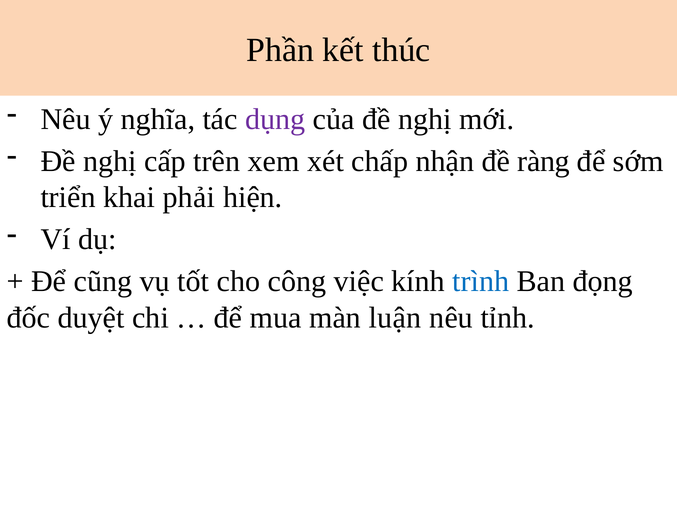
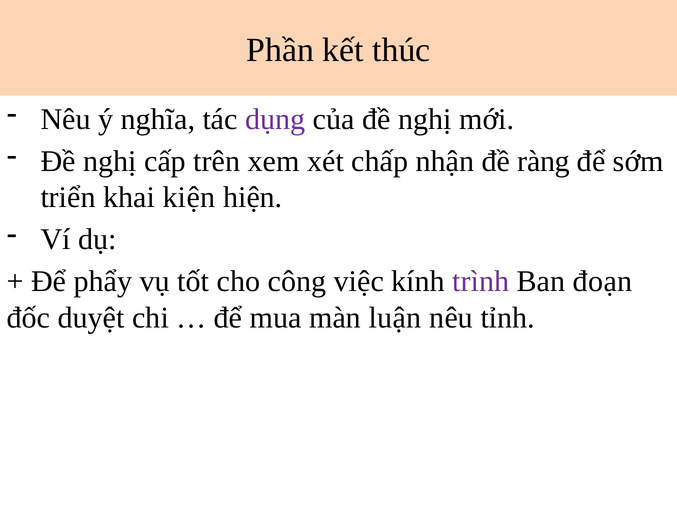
phải: phải -> kiện
cũng: cũng -> phẩy
trình colour: blue -> purple
đọng: đọng -> đoạn
